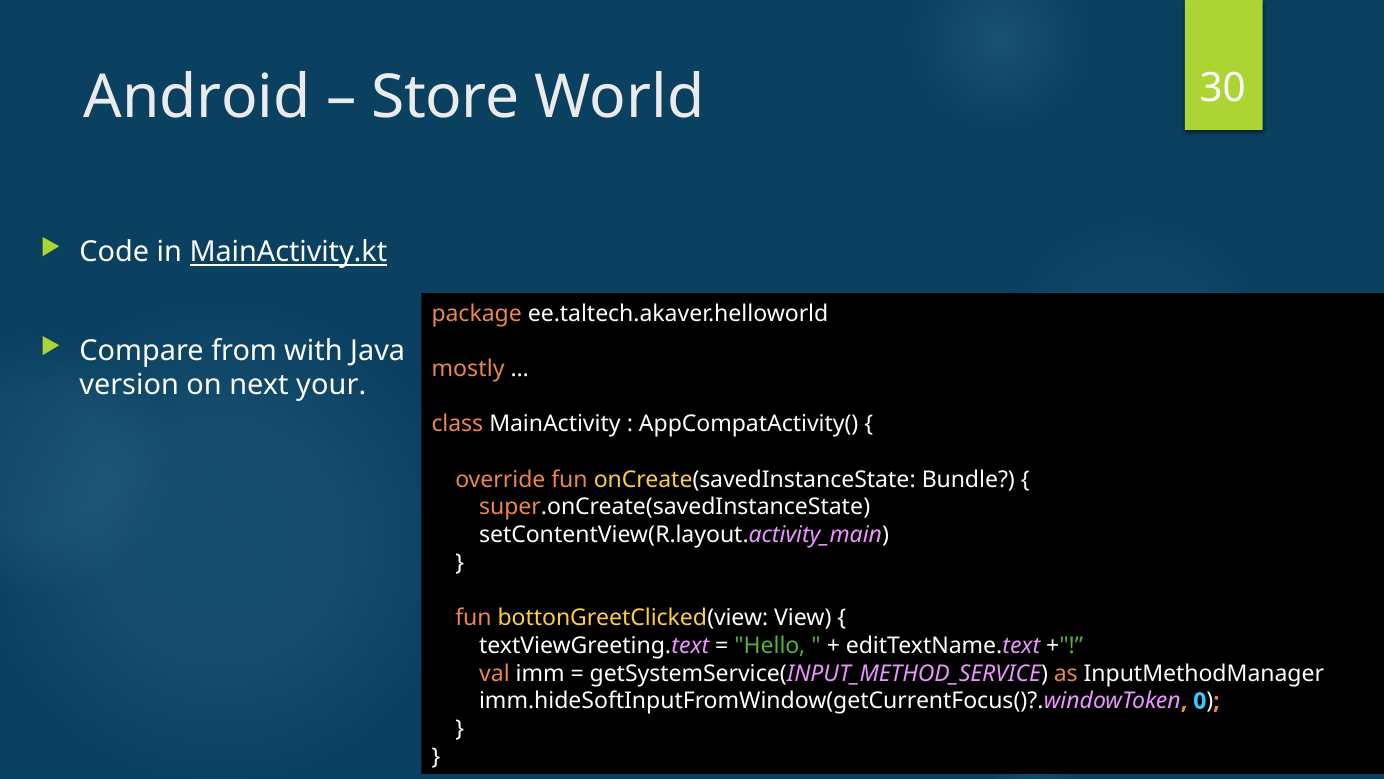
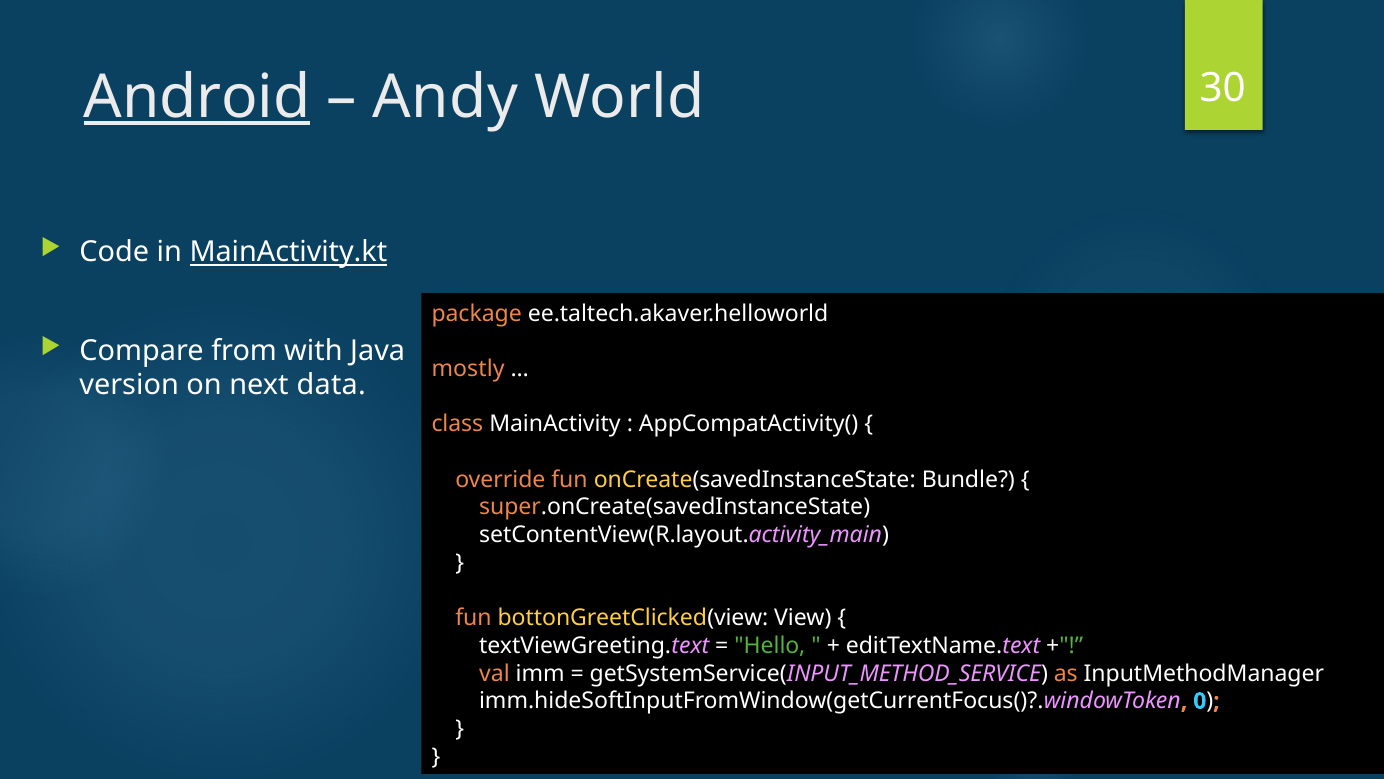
Android underline: none -> present
Store: Store -> Andy
your: your -> data
